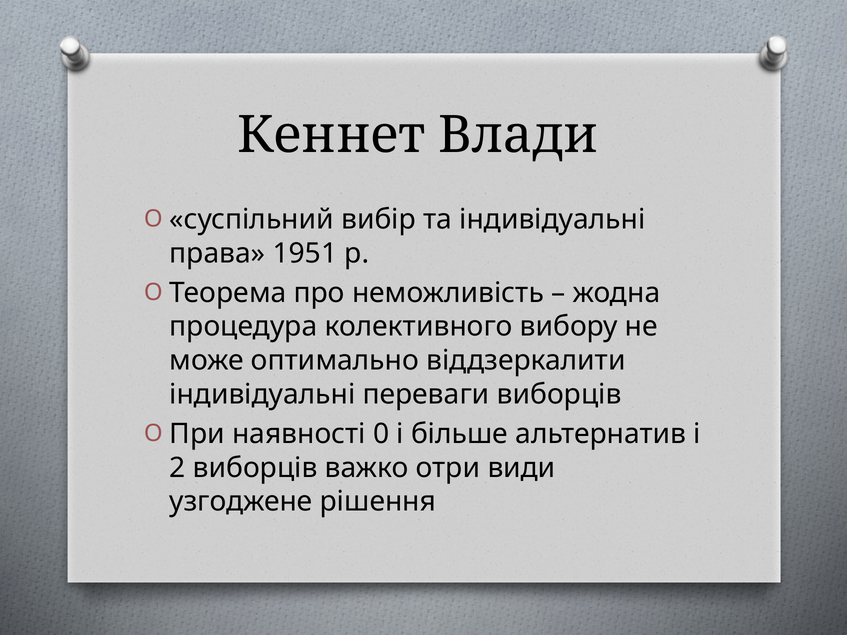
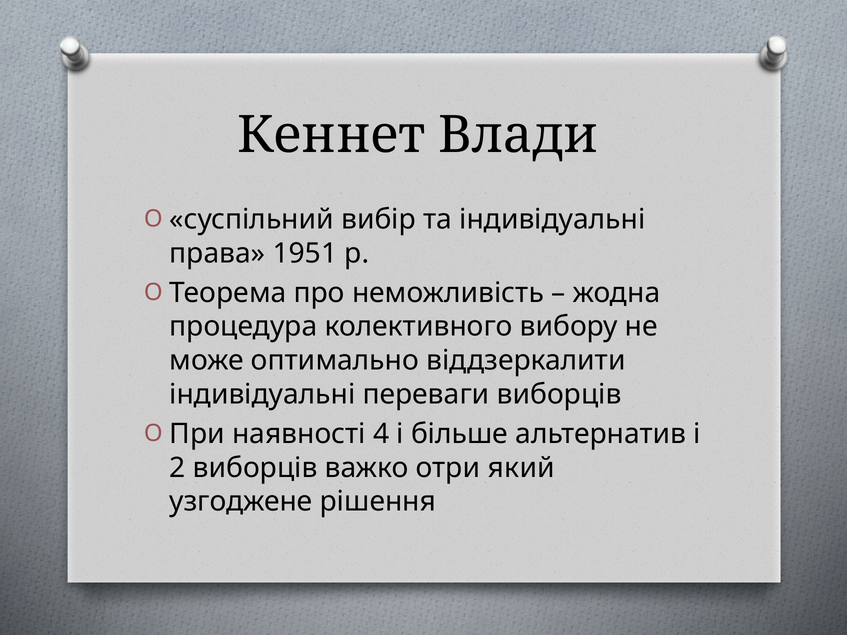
0: 0 -> 4
види: види -> який
